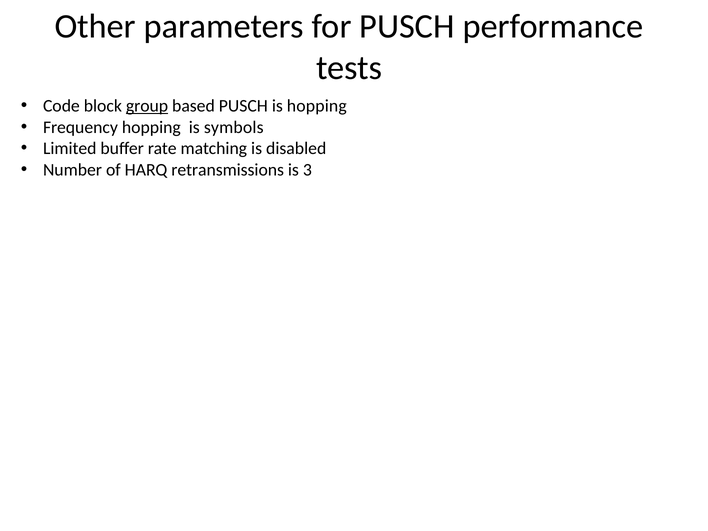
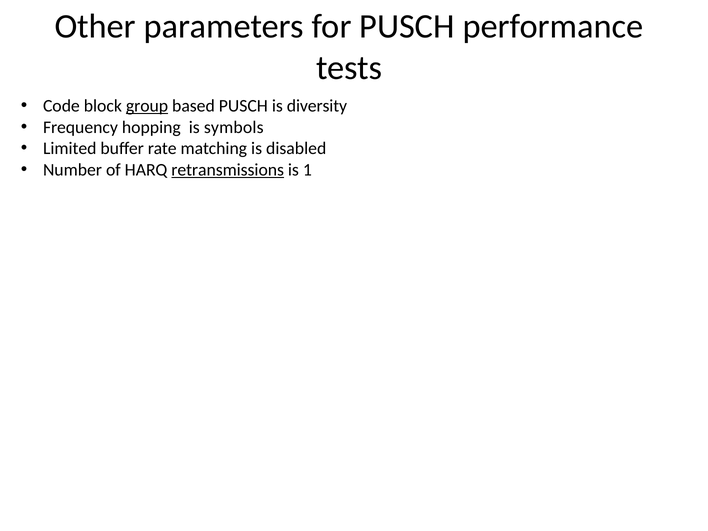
is hopping: hopping -> diversity
retransmissions underline: none -> present
3: 3 -> 1
